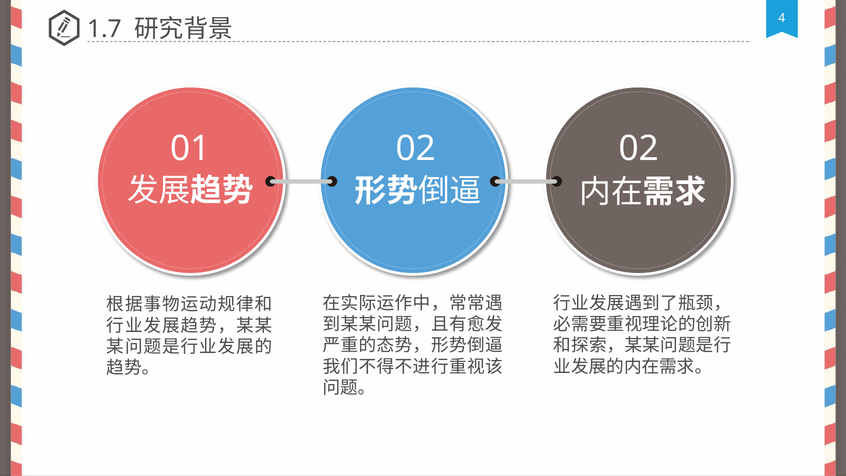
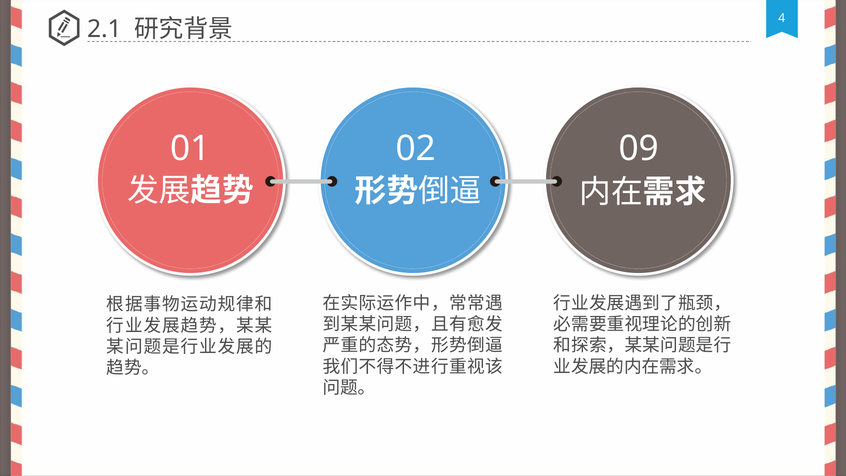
1.7: 1.7 -> 2.1
02 02: 02 -> 09
